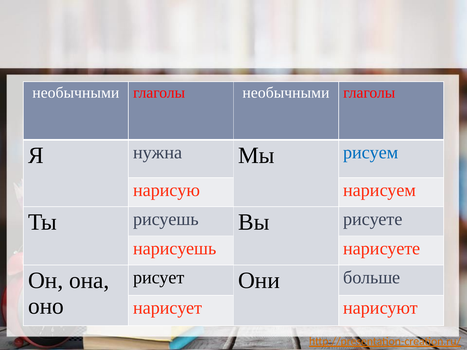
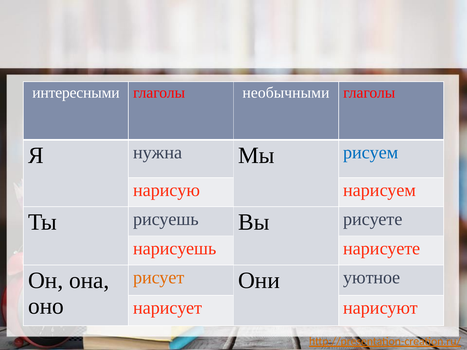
необычными at (76, 93): необычными -> интересными
рисует colour: black -> orange
больше: больше -> уютное
